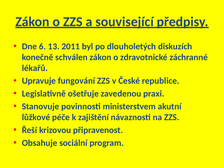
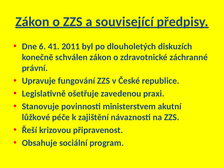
13: 13 -> 41
lékařů: lékařů -> právní
